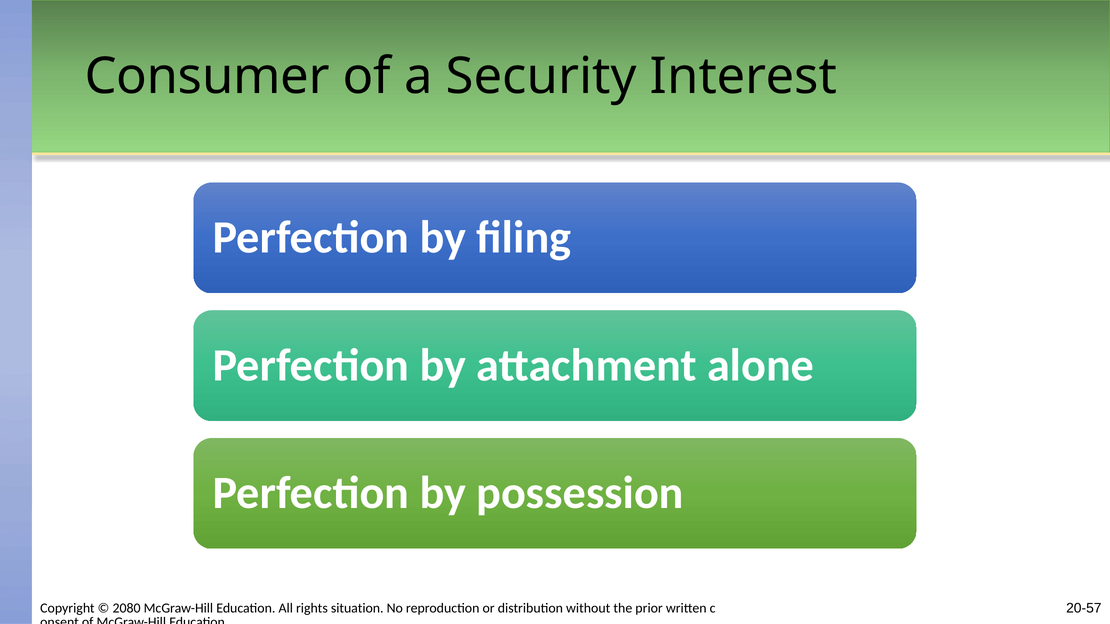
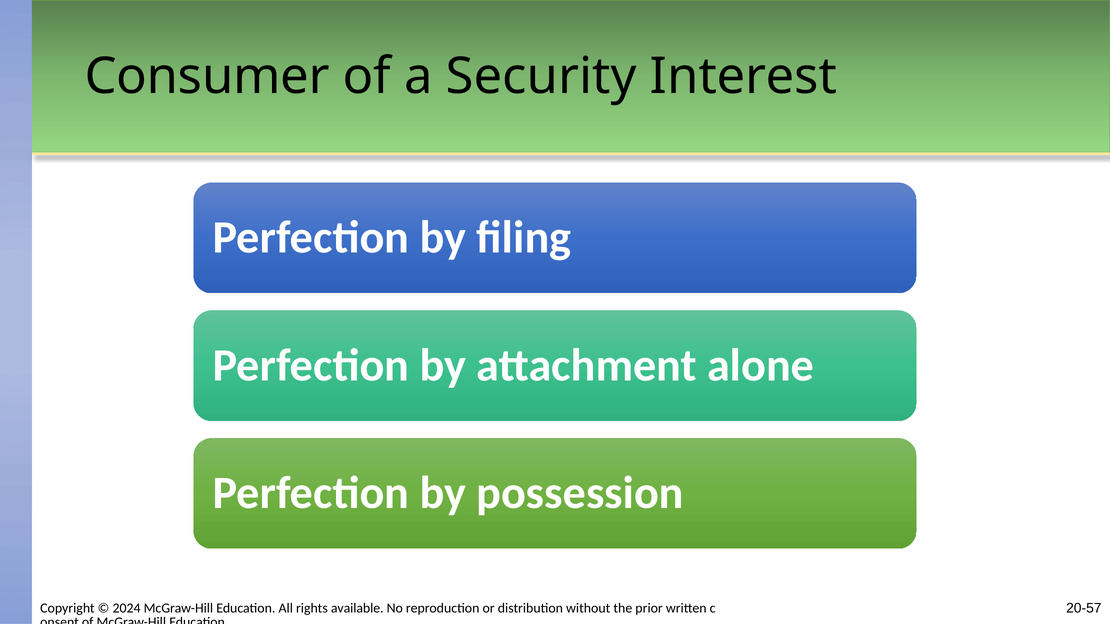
2080: 2080 -> 2024
situation: situation -> available
